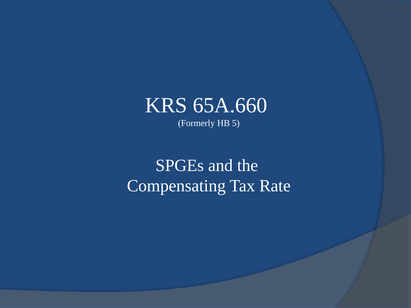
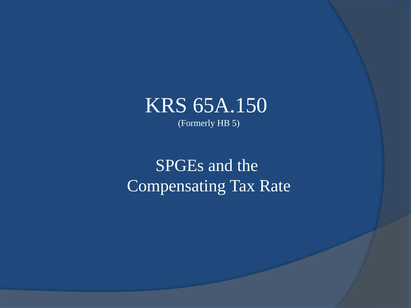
65A.660: 65A.660 -> 65A.150
